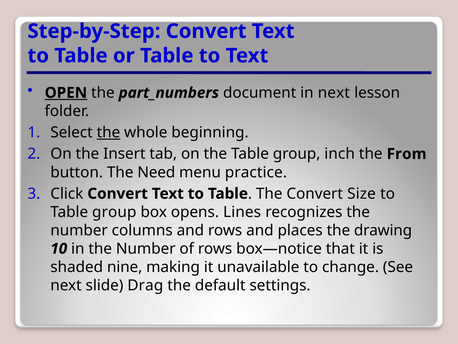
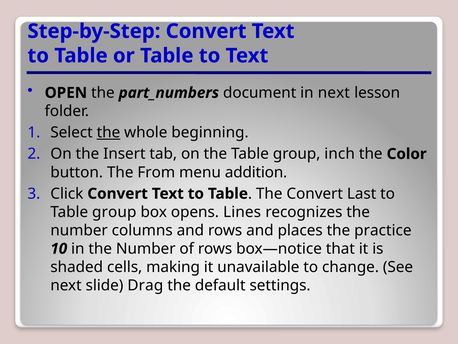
OPEN underline: present -> none
From: From -> Color
Need: Need -> From
practice: practice -> addition
Size: Size -> Last
drawing: drawing -> practice
nine: nine -> cells
